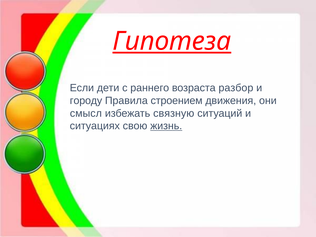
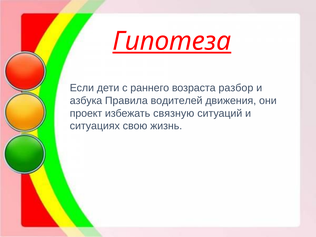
городу: городу -> азбука
строением: строением -> водителей
смысл: смысл -> проект
жизнь underline: present -> none
